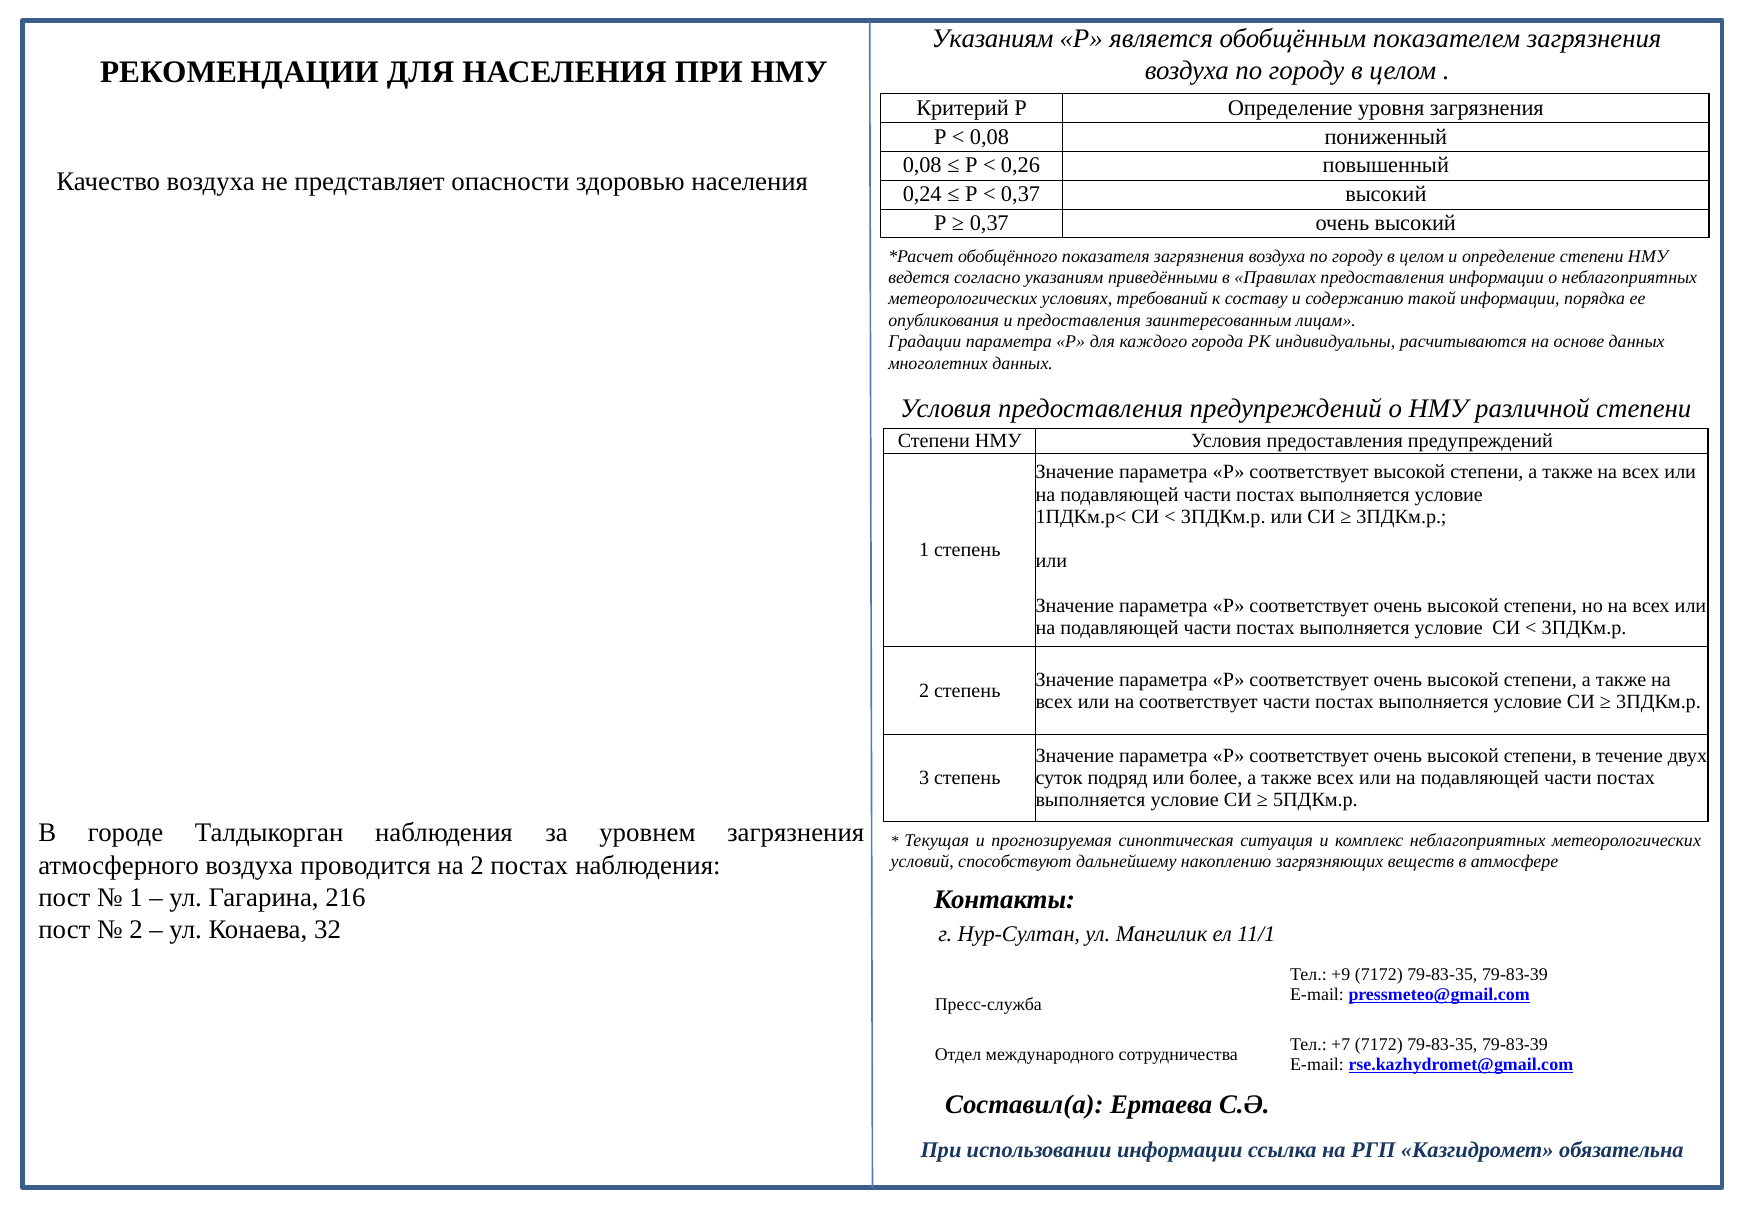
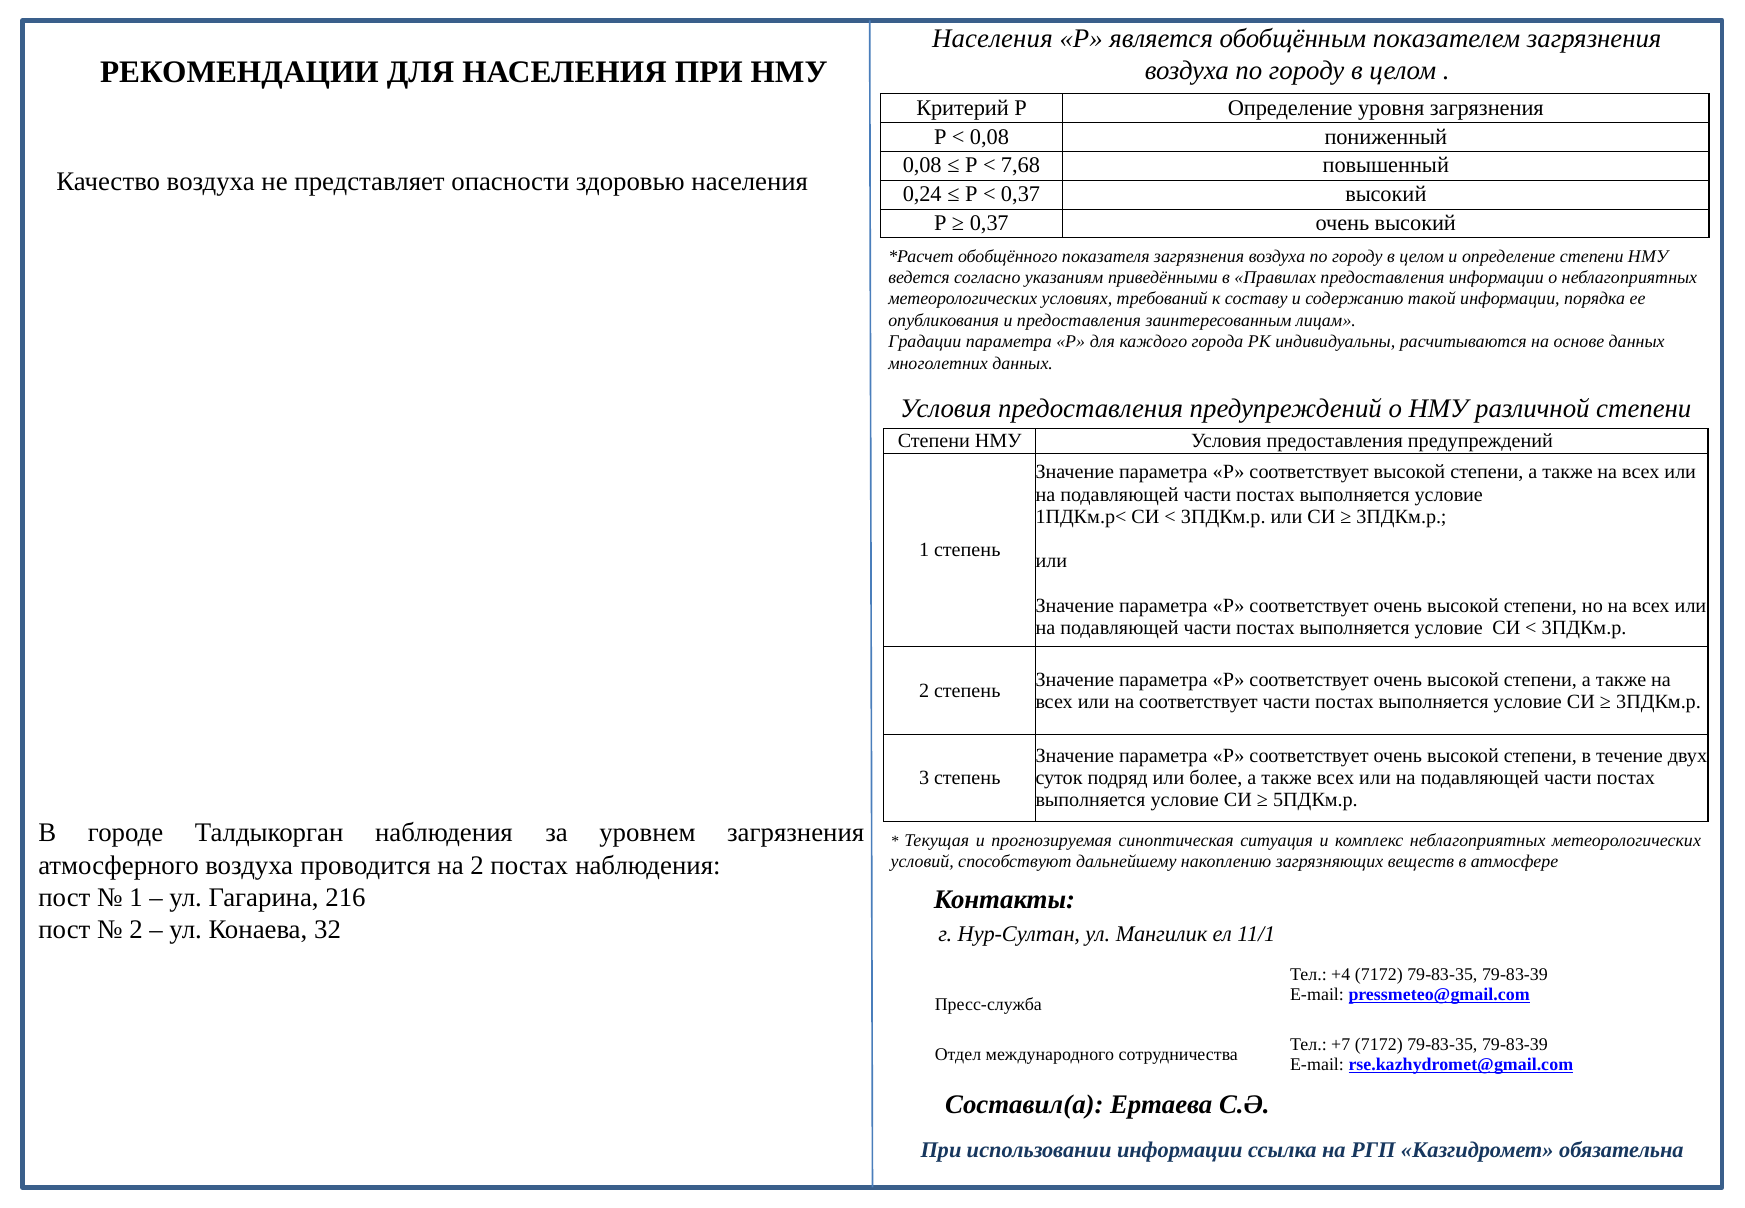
Указаниям at (993, 38): Указаниям -> Населения
0,26: 0,26 -> 7,68
+9: +9 -> +4
